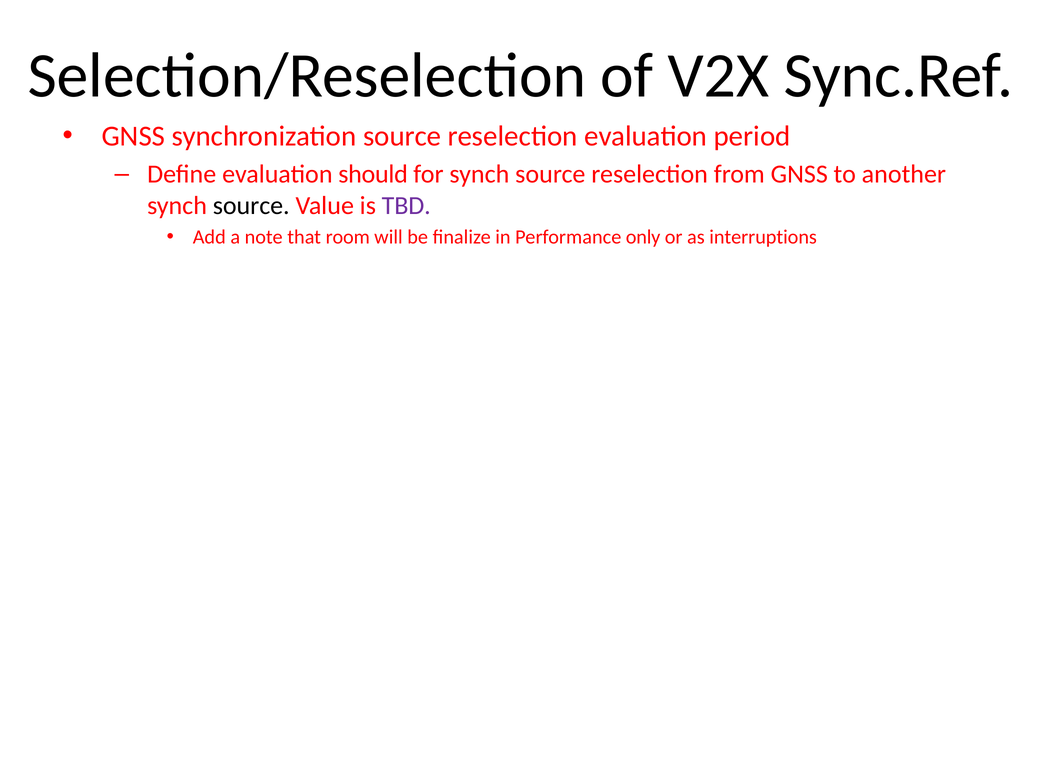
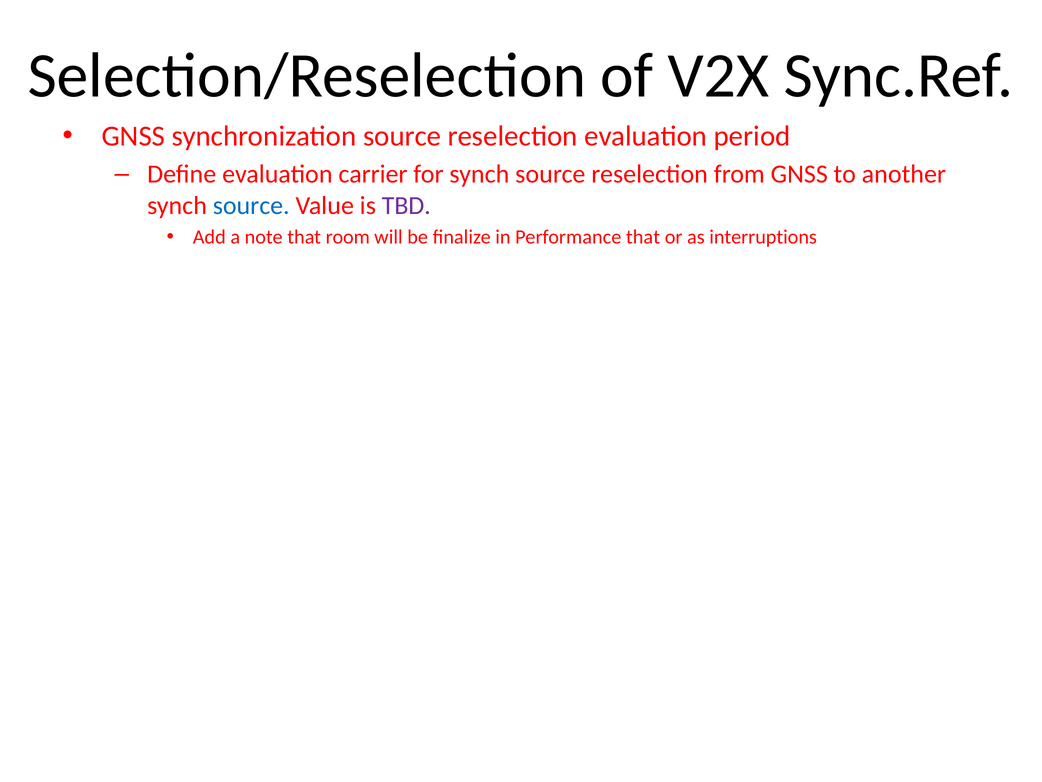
should: should -> carrier
source at (251, 206) colour: black -> blue
Performance only: only -> that
